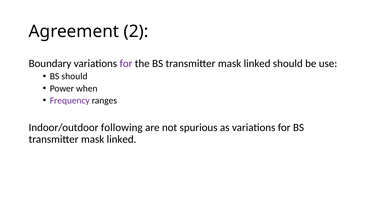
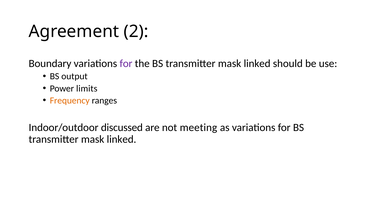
BS should: should -> output
when: when -> limits
Frequency colour: purple -> orange
following: following -> discussed
spurious: spurious -> meeting
